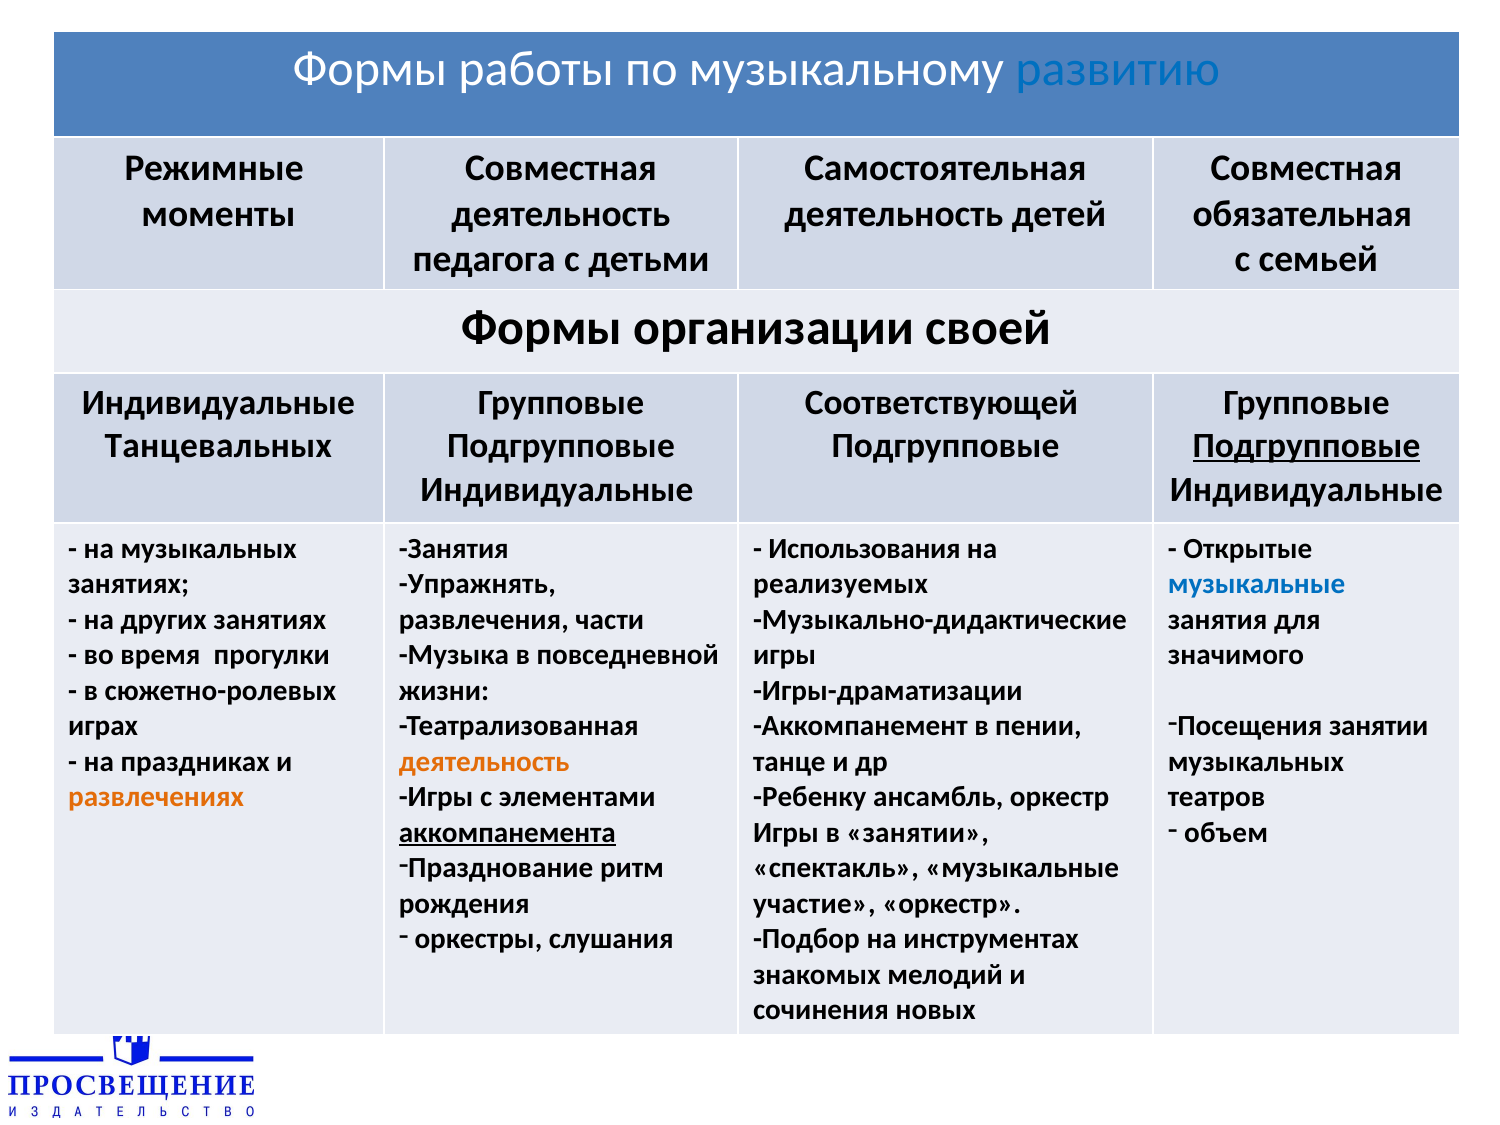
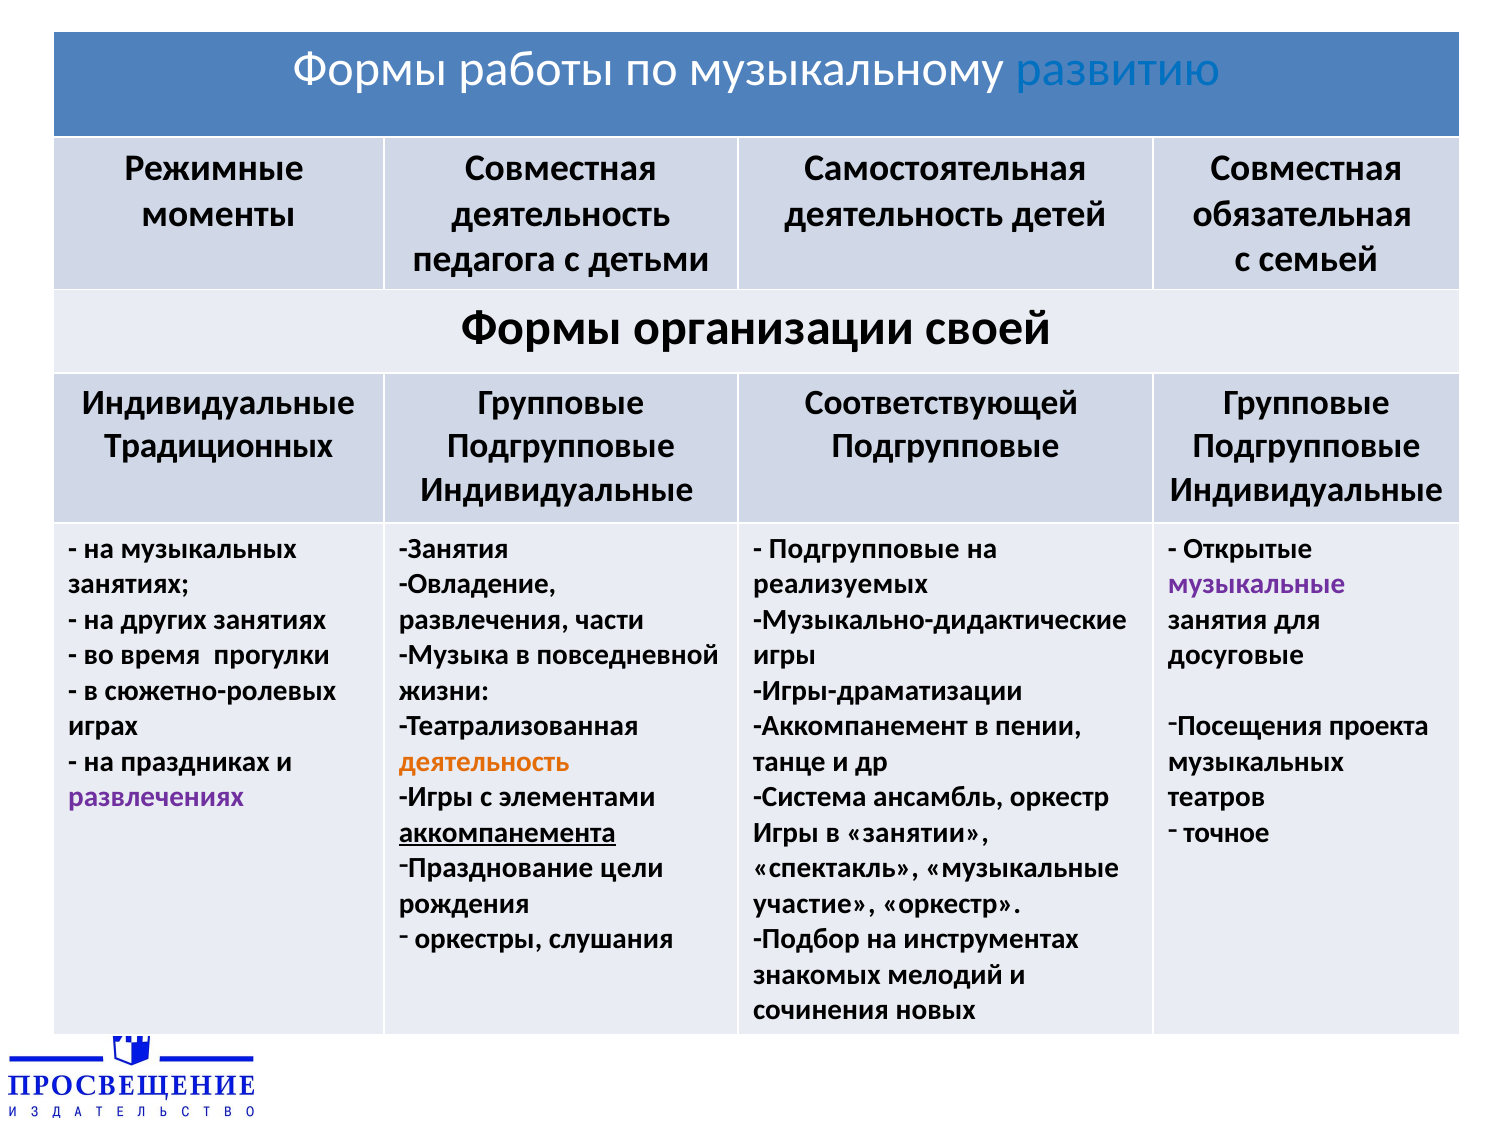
Танцевальных: Танцевальных -> Традиционных
Подгрупповые at (1306, 446) underline: present -> none
Использования at (865, 549): Использования -> Подгрупповые
Упражнять: Упражнять -> Овладение
музыкальные at (1257, 584) colour: blue -> purple
значимого: значимого -> досуговые
Посещения занятии: занятии -> проекта
развлечениях colour: orange -> purple
Ребенку: Ребенку -> Система
объем: объем -> точное
ритм: ритм -> цели
